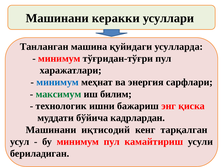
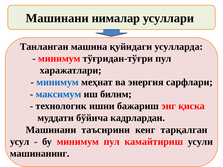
керакки: керакки -> нималар
максимум colour: green -> blue
иқтисодий: иқтисодий -> таъсирини
бериладиган: бериладиган -> машинанинг
